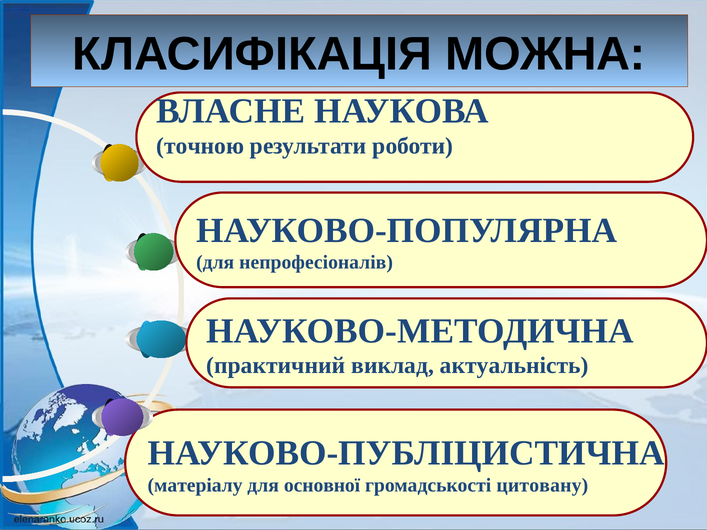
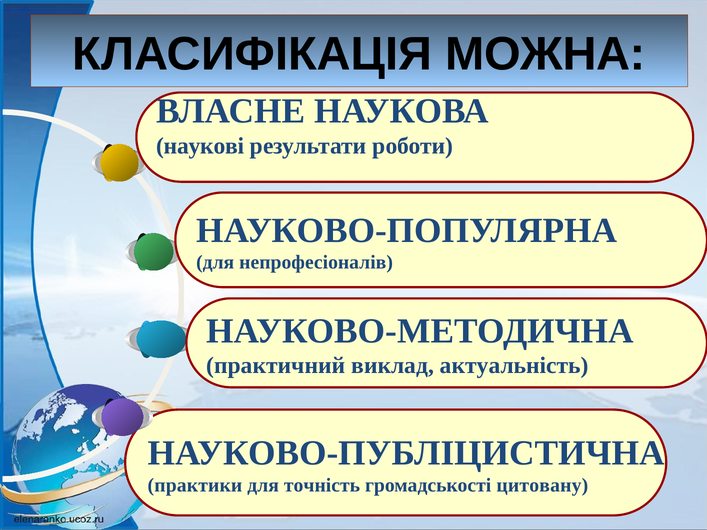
точною: точною -> наукові
матеріалу: матеріалу -> практики
основної: основної -> точність
